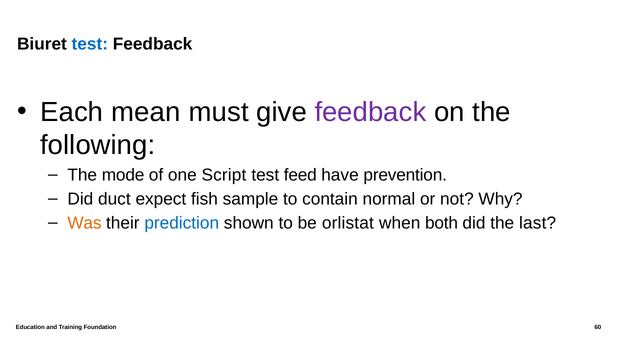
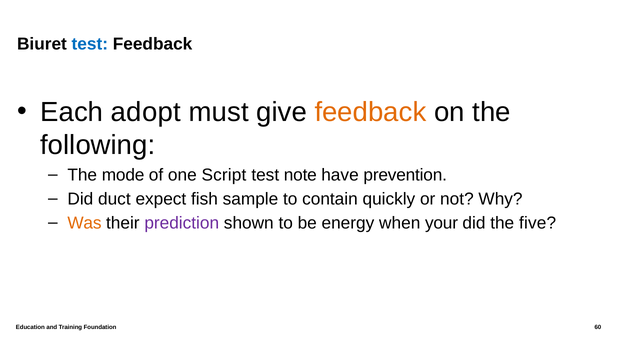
mean: mean -> adopt
feedback at (370, 112) colour: purple -> orange
feed: feed -> note
normal: normal -> quickly
prediction colour: blue -> purple
orlistat: orlistat -> energy
both: both -> your
last: last -> five
